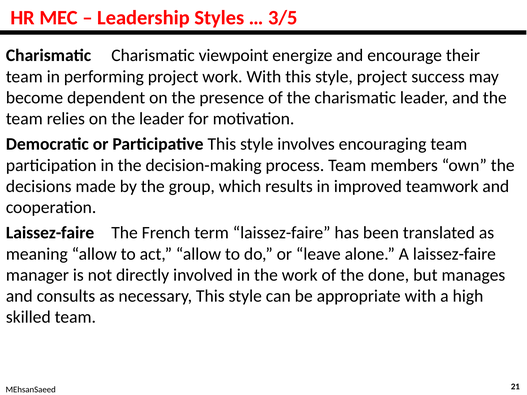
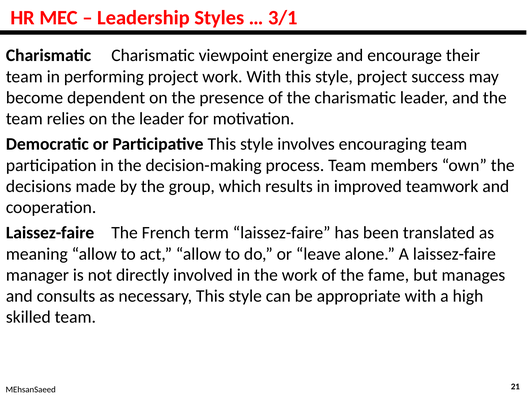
3/5: 3/5 -> 3/1
done: done -> fame
